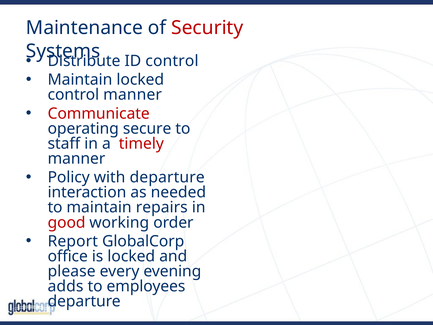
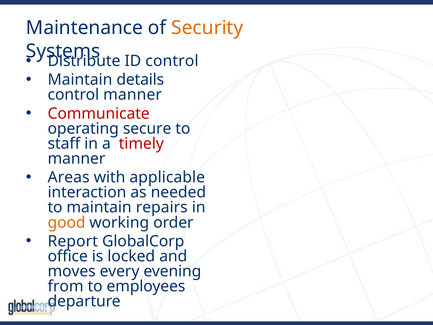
Security colour: red -> orange
Maintain locked: locked -> details
Policy: Policy -> Areas
with departure: departure -> applicable
good colour: red -> orange
please: please -> moves
adds: adds -> from
